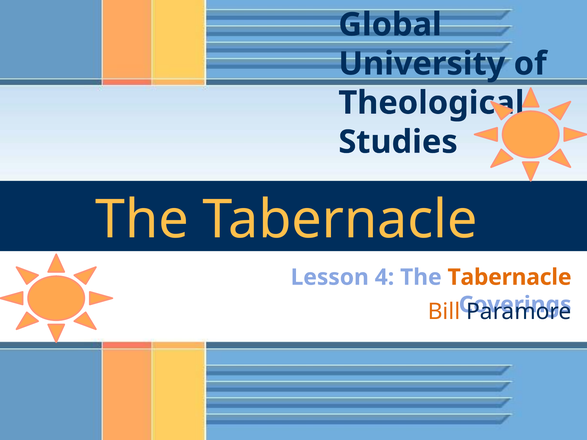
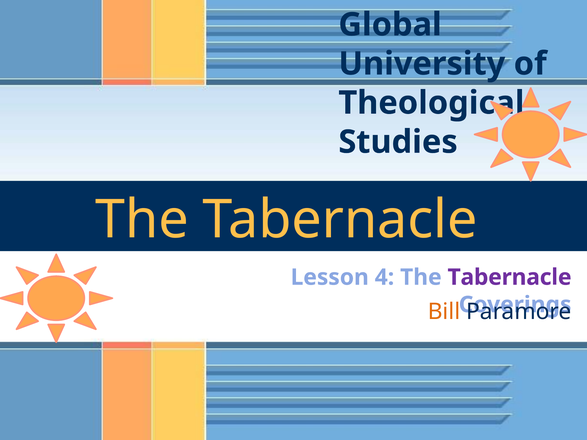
Tabernacle at (510, 277) colour: orange -> purple
